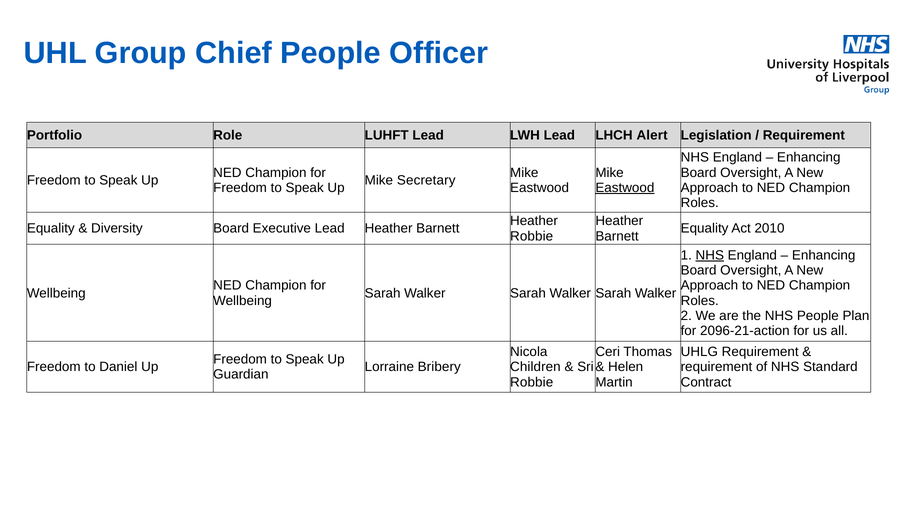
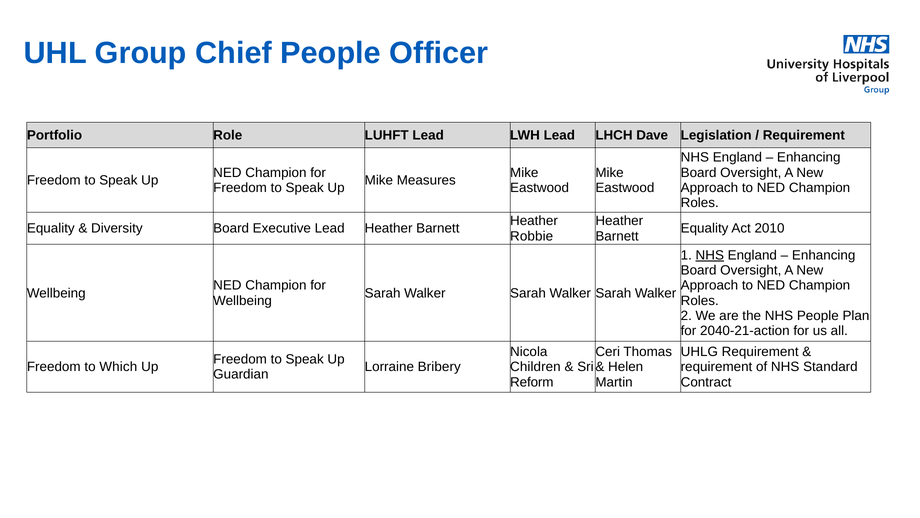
Alert: Alert -> Dave
Secretary: Secretary -> Measures
Eastwood at (625, 187) underline: present -> none
2096-21-action: 2096-21-action -> 2040-21-action
Daniel: Daniel -> Which
Robbie at (532, 382): Robbie -> Reform
